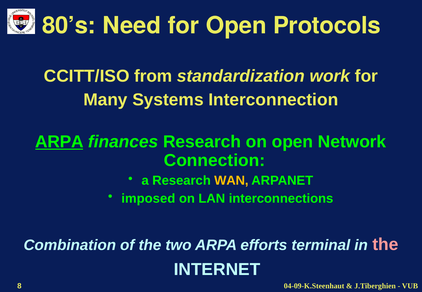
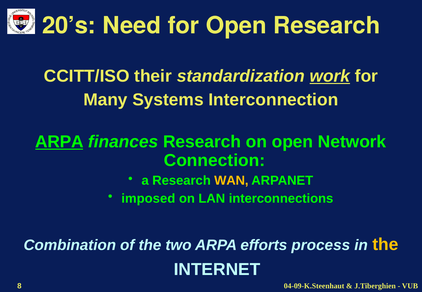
80’s: 80’s -> 20’s
Open Protocols: Protocols -> Research
from: from -> their
work underline: none -> present
terminal: terminal -> process
the at (385, 245) colour: pink -> yellow
